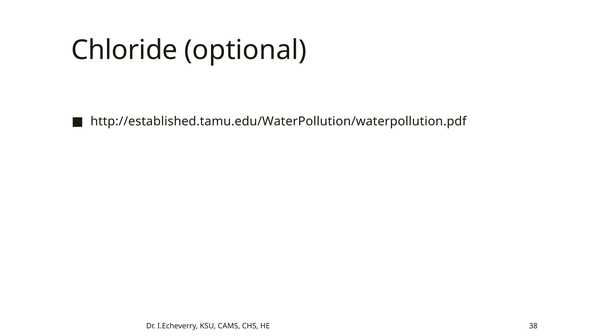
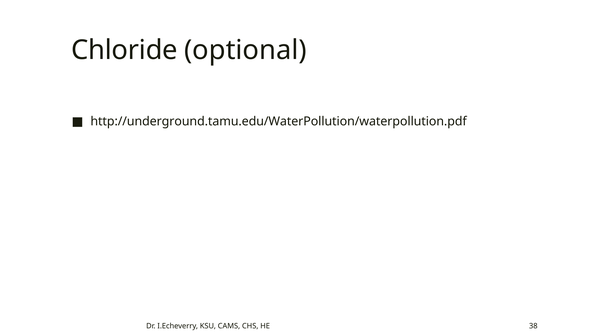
http://established.tamu.edu/WaterPollution/waterpollution.pdf: http://established.tamu.edu/WaterPollution/waterpollution.pdf -> http://underground.tamu.edu/WaterPollution/waterpollution.pdf
